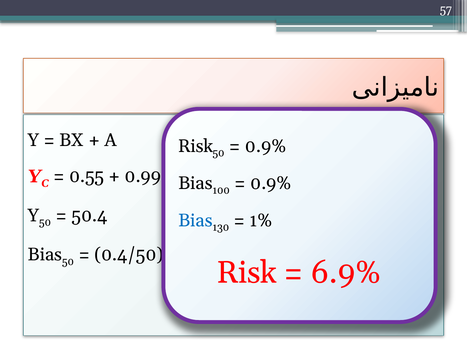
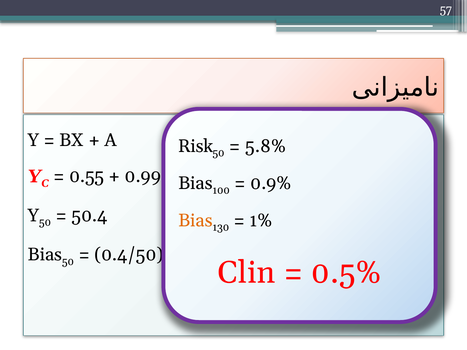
0.9% at (266, 146): 0.9% -> 5.8%
Bias at (196, 221) colour: blue -> orange
Risk at (247, 273): Risk -> Clin
6.9%: 6.9% -> 0.5%
